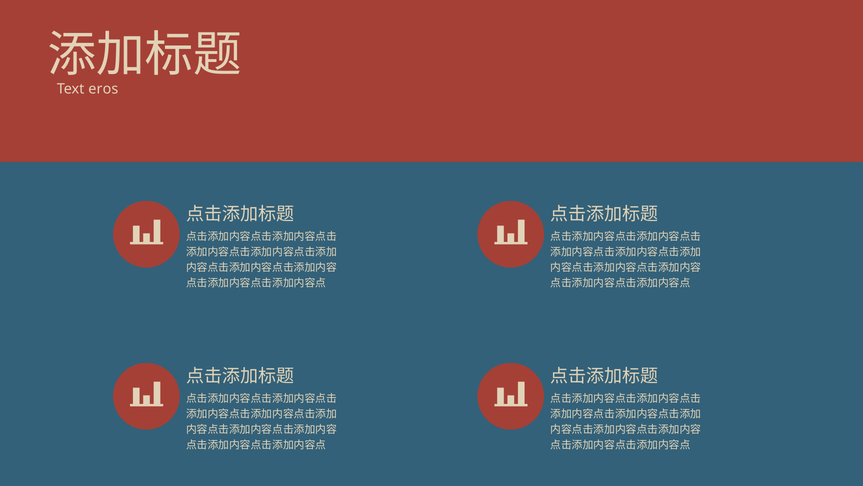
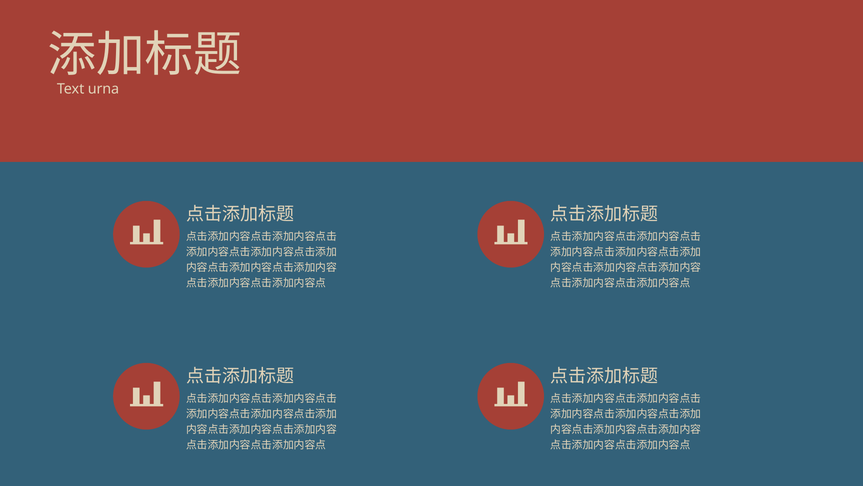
eros: eros -> urna
